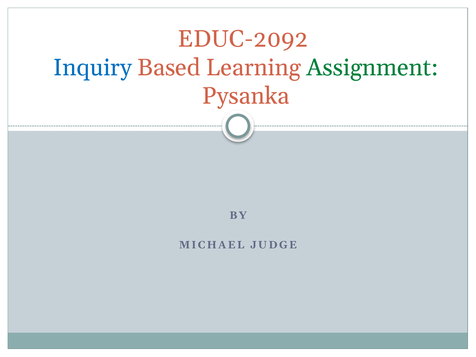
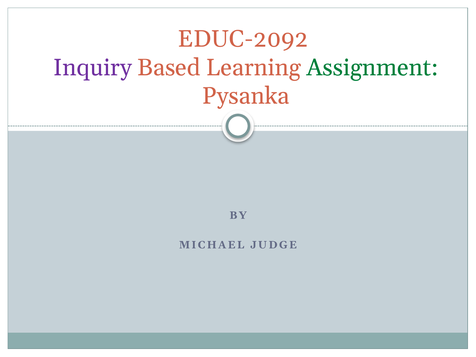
Inquiry colour: blue -> purple
